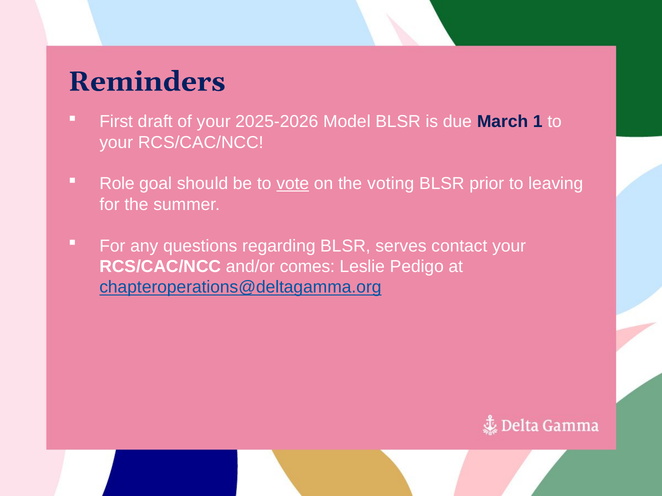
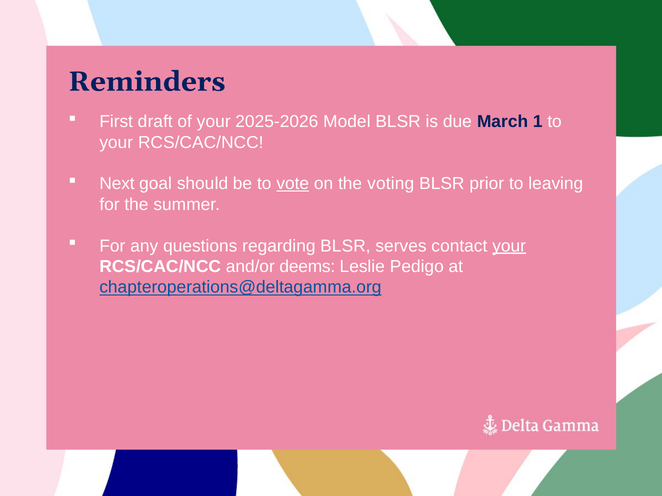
Role: Role -> Next
your at (509, 246) underline: none -> present
comes: comes -> deems
